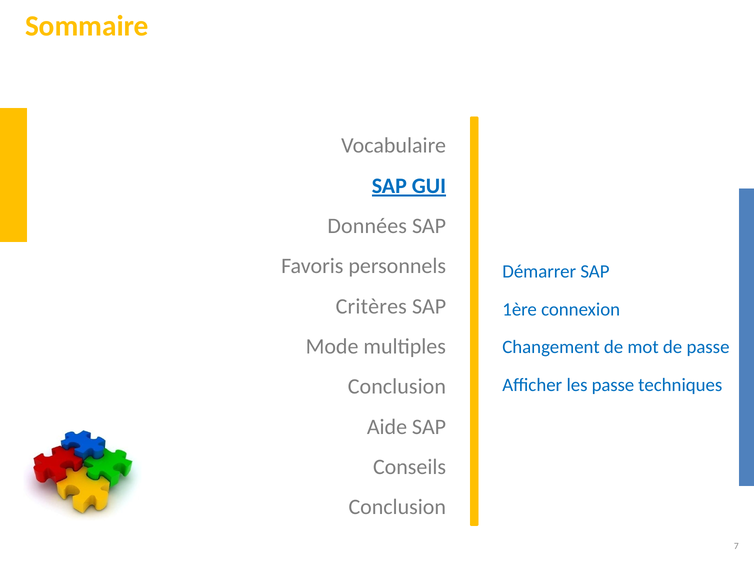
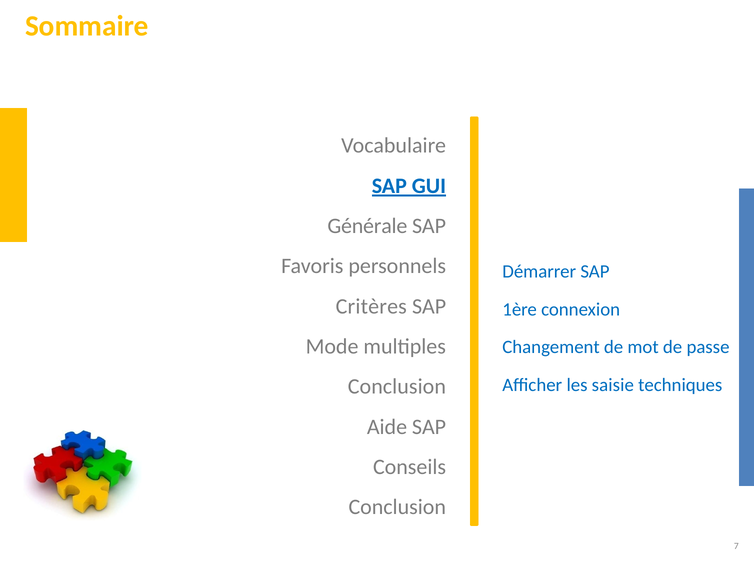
Données: Données -> Générale
les passe: passe -> saisie
